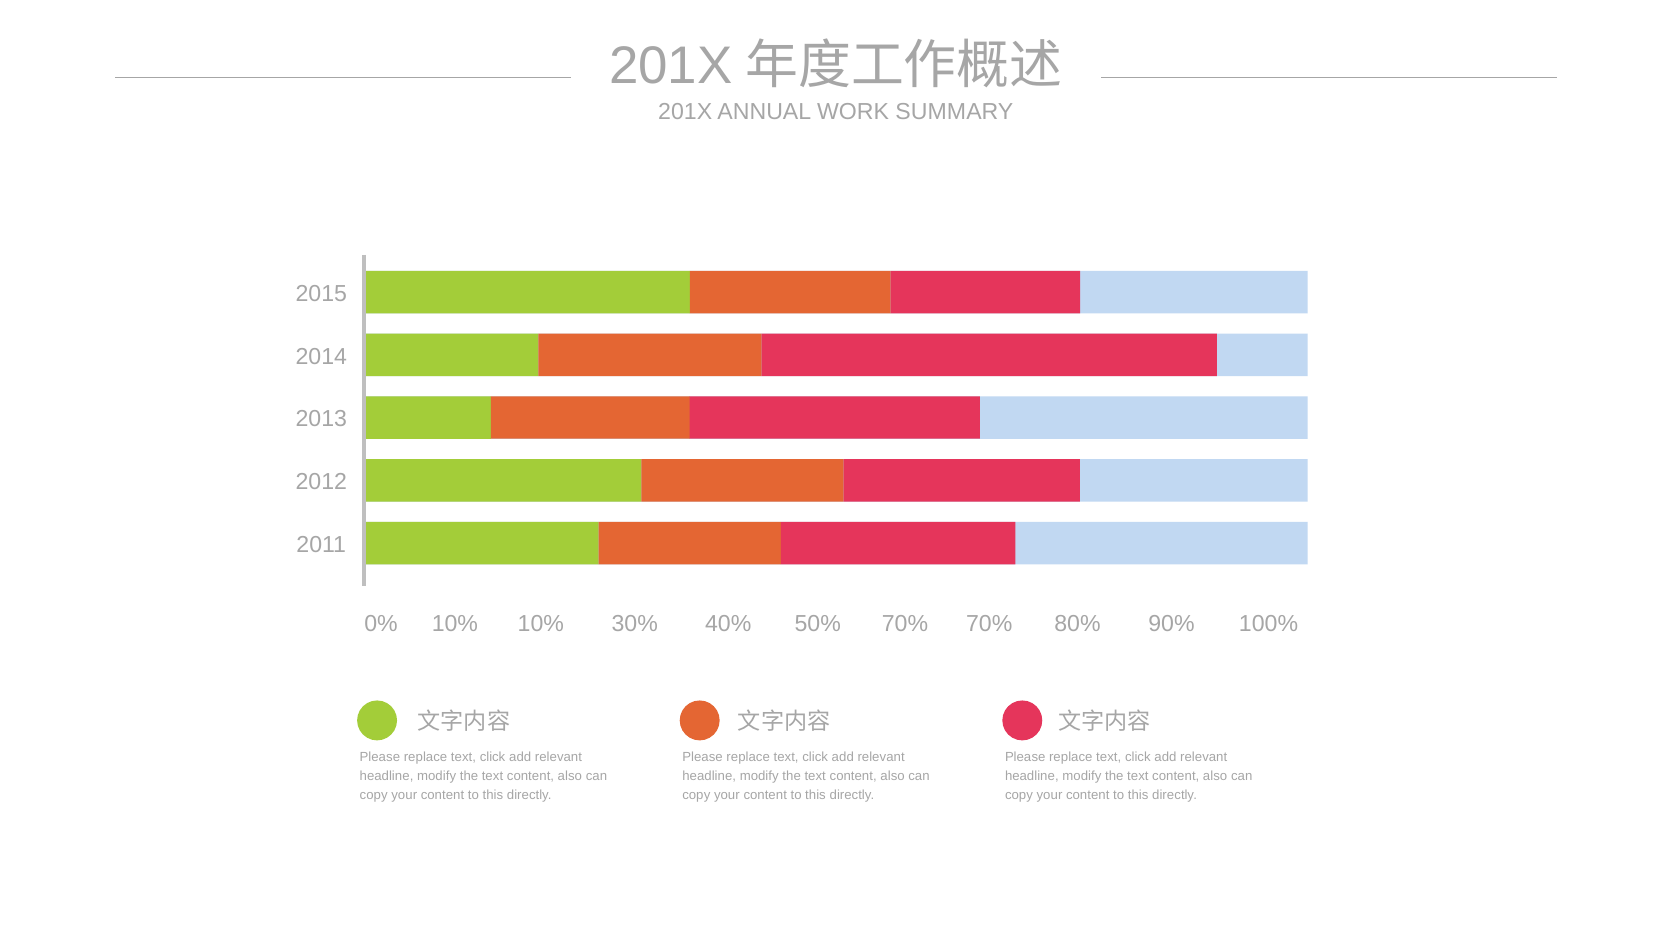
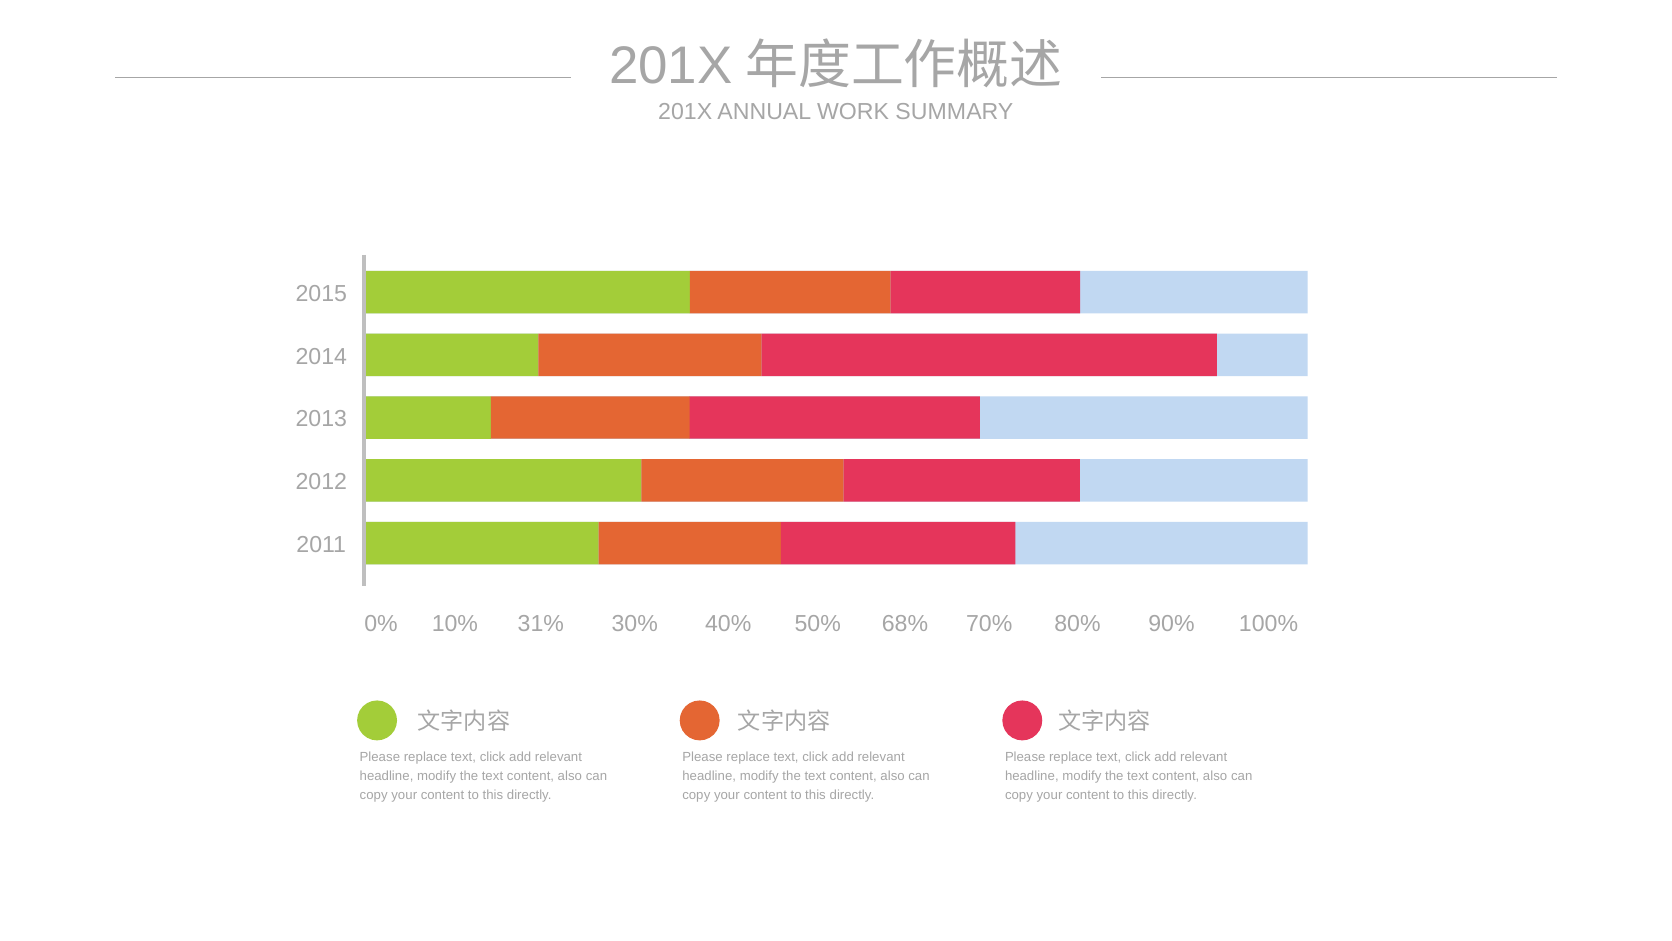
10% at (541, 623): 10% -> 31%
50% 70%: 70% -> 68%
